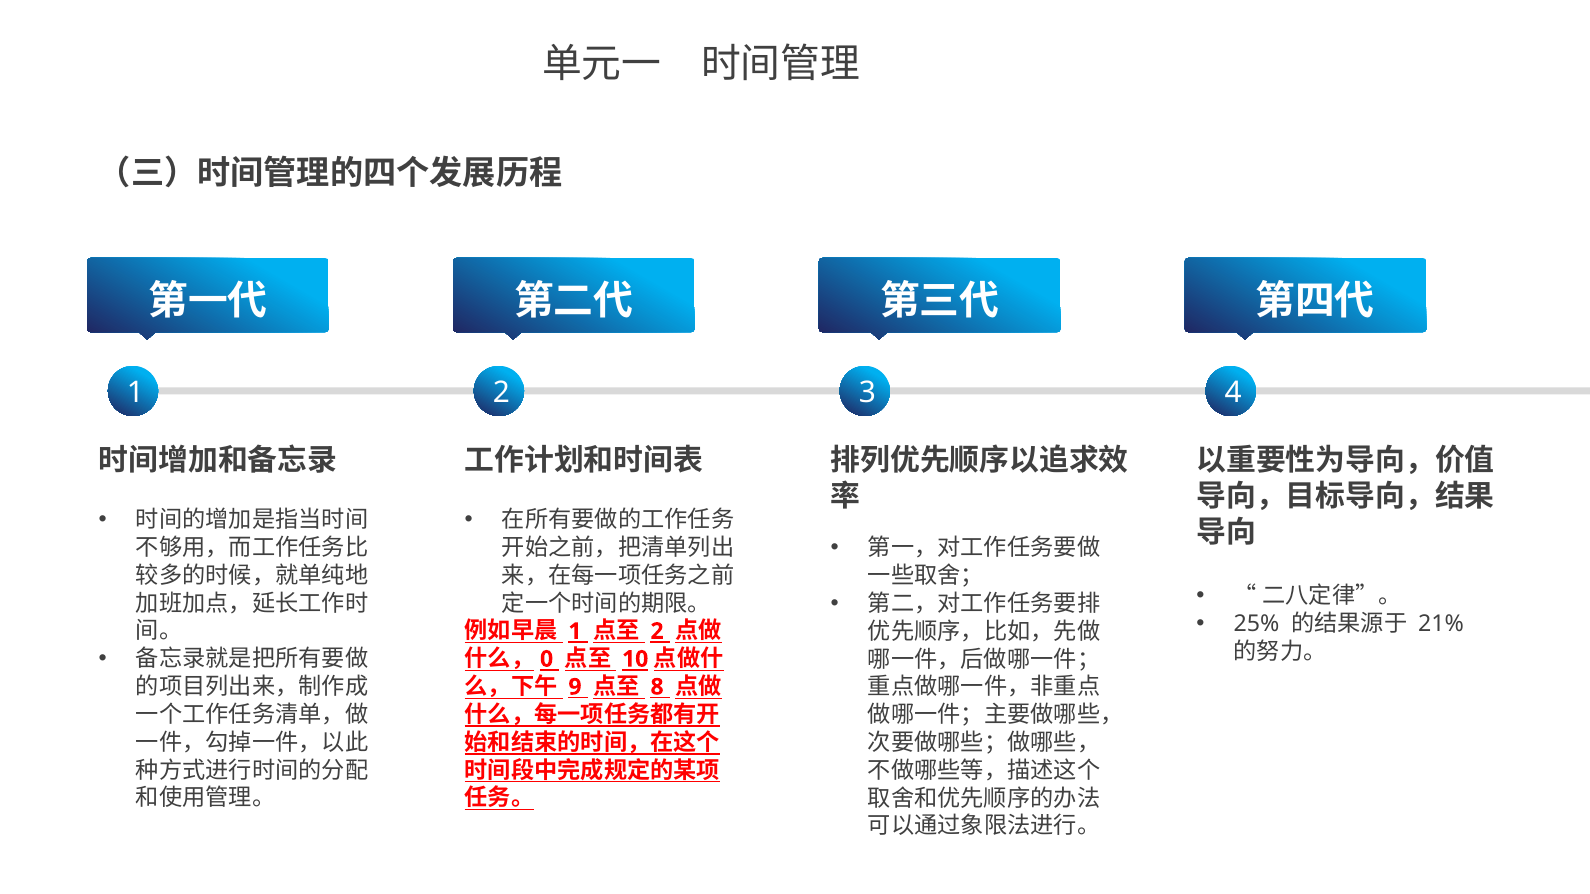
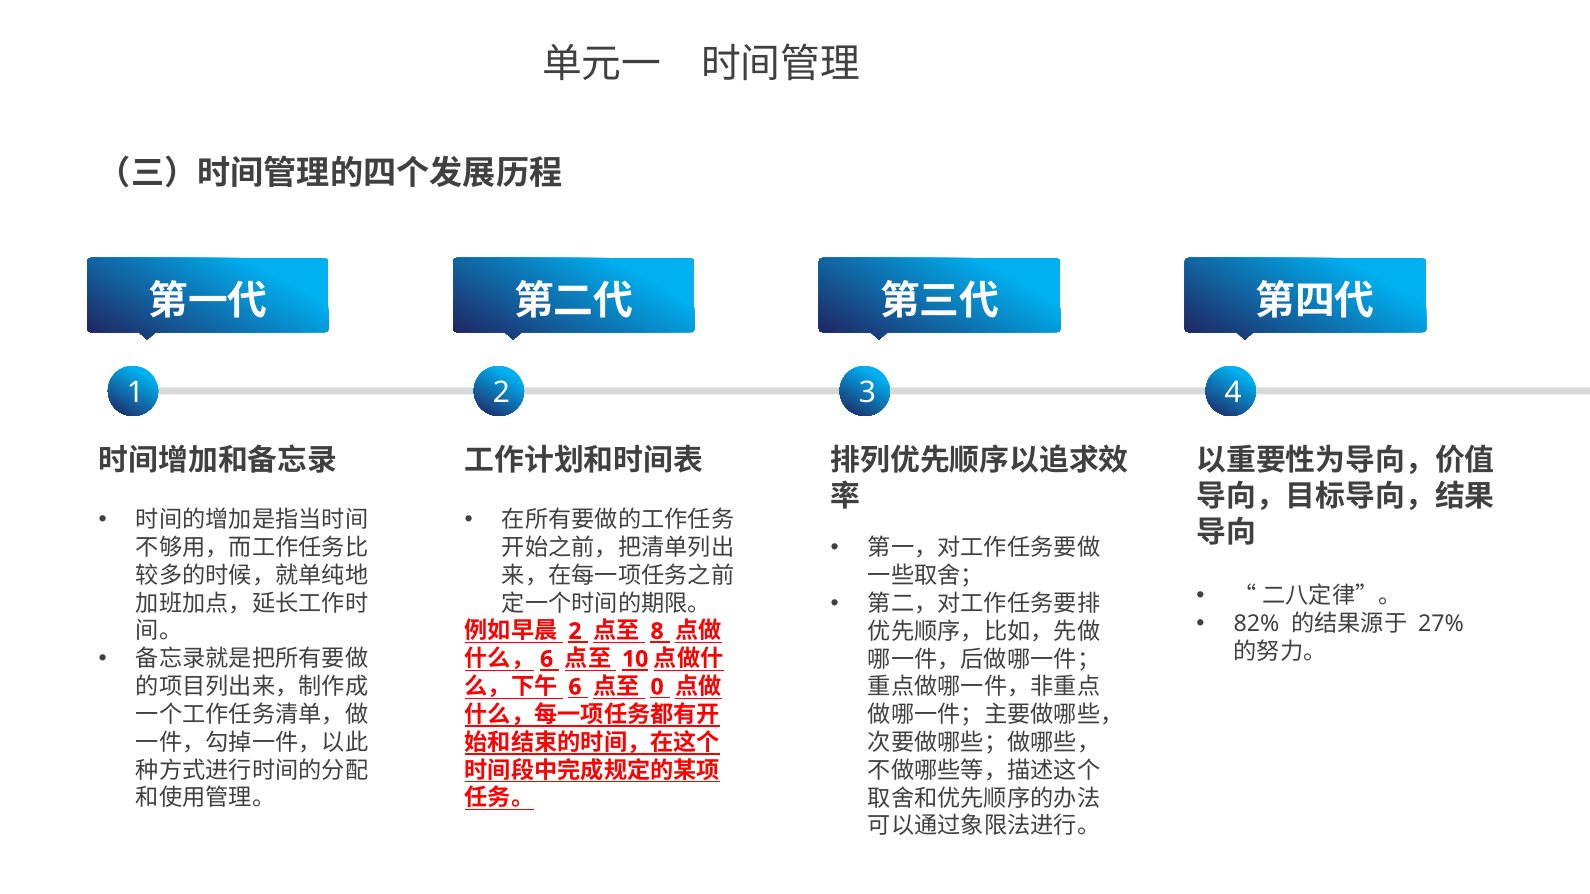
25%: 25% -> 82%
21%: 21% -> 27%
1 at (575, 632): 1 -> 2
2 at (657, 632): 2 -> 8
0 at (547, 659): 0 -> 6
9 at (575, 687): 9 -> 6
8: 8 -> 0
